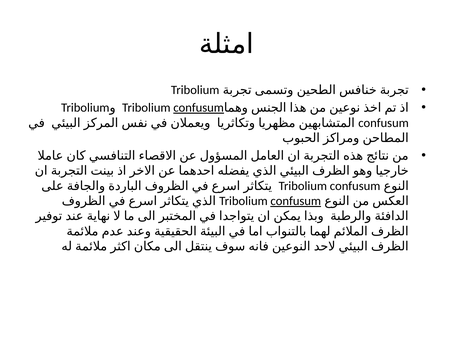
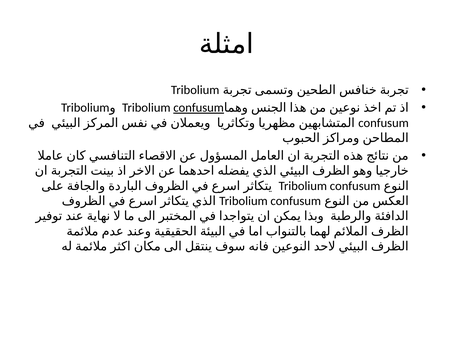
confusum at (296, 201) underline: present -> none
